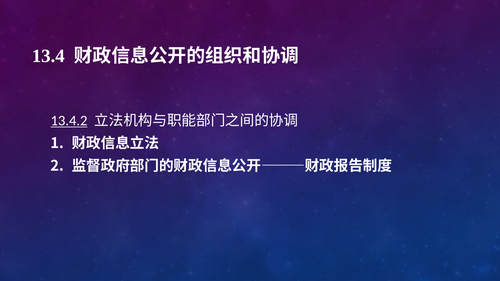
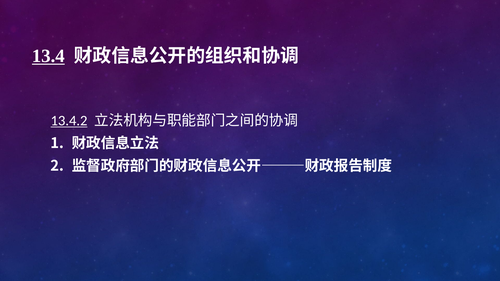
13.4 underline: none -> present
